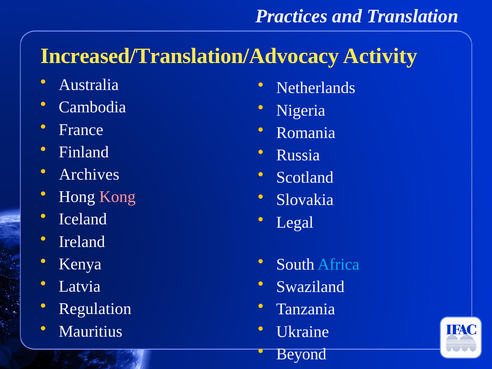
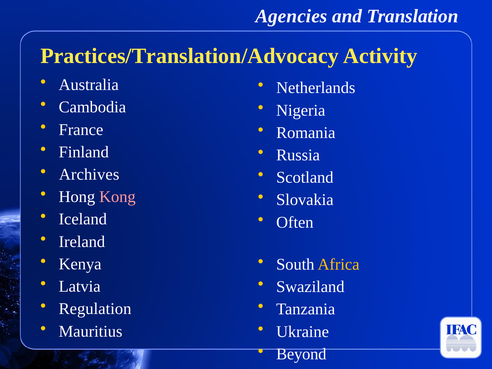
Practices: Practices -> Agencies
Increased/Translation/Advocacy: Increased/Translation/Advocacy -> Practices/Translation/Advocacy
Legal: Legal -> Often
Africa colour: light blue -> yellow
